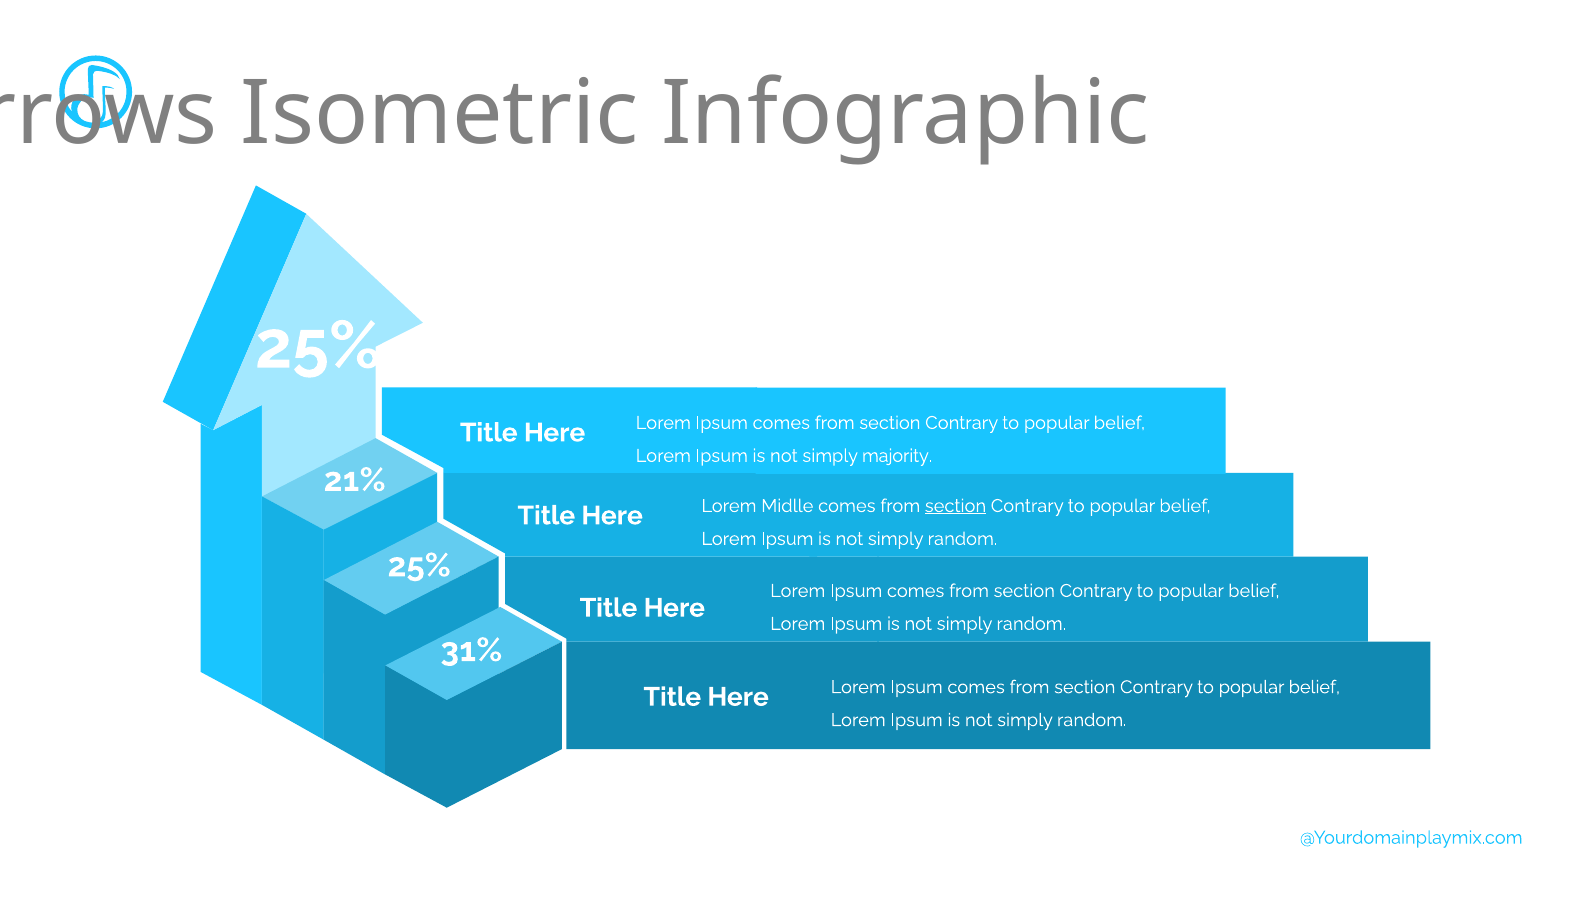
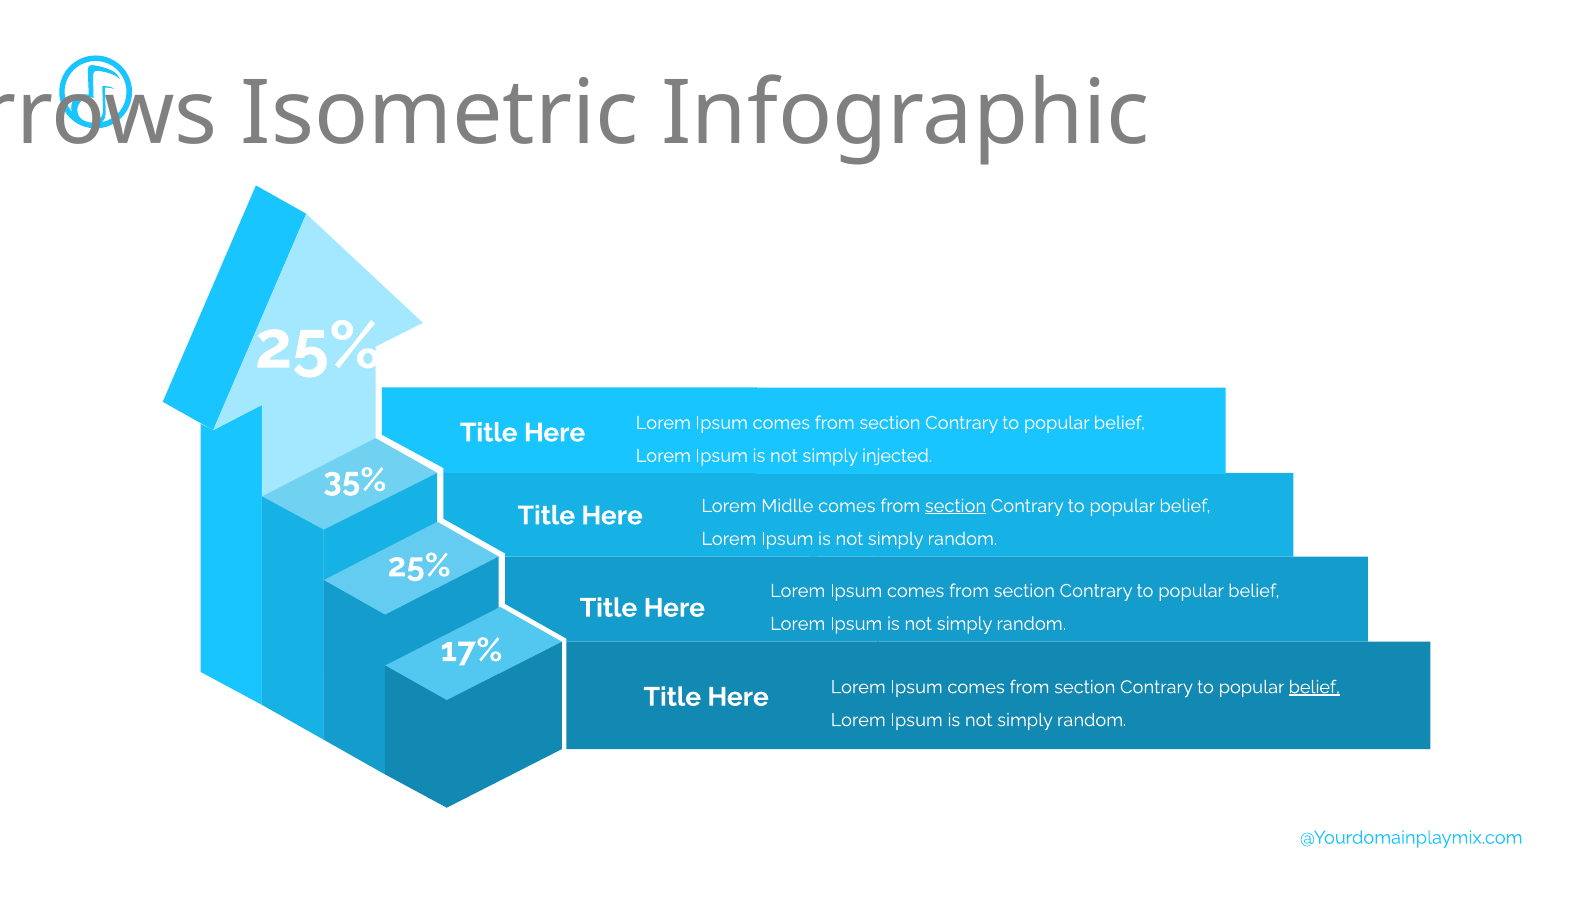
majority: majority -> injected
21%: 21% -> 35%
31%: 31% -> 17%
belief at (1314, 687) underline: none -> present
